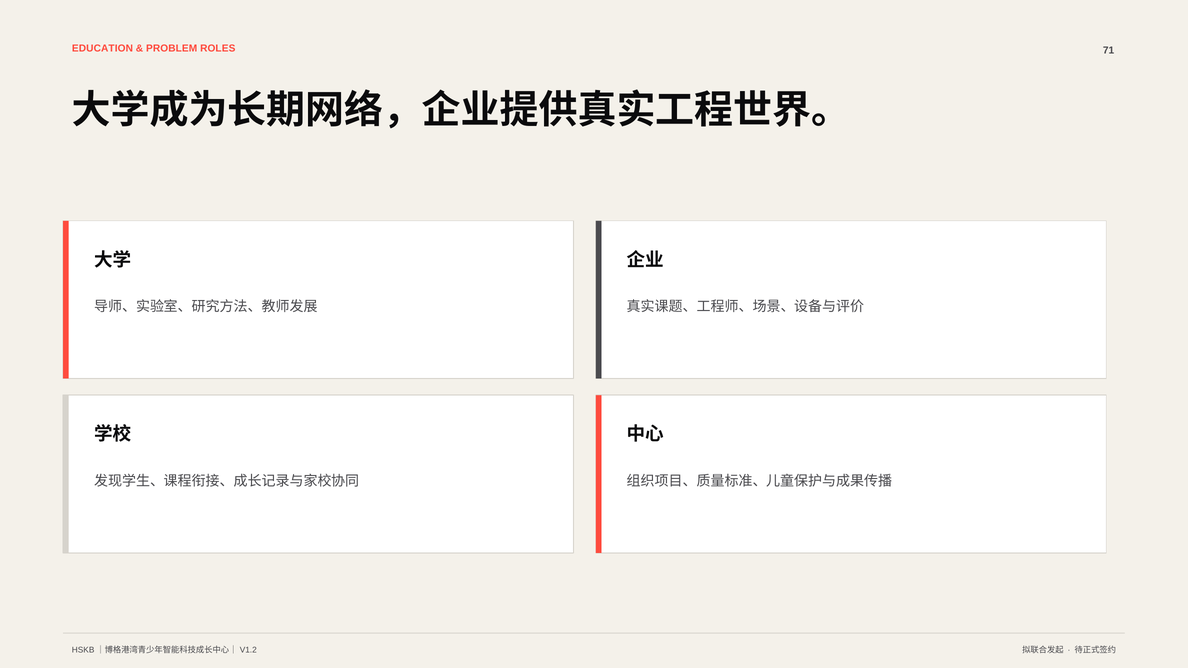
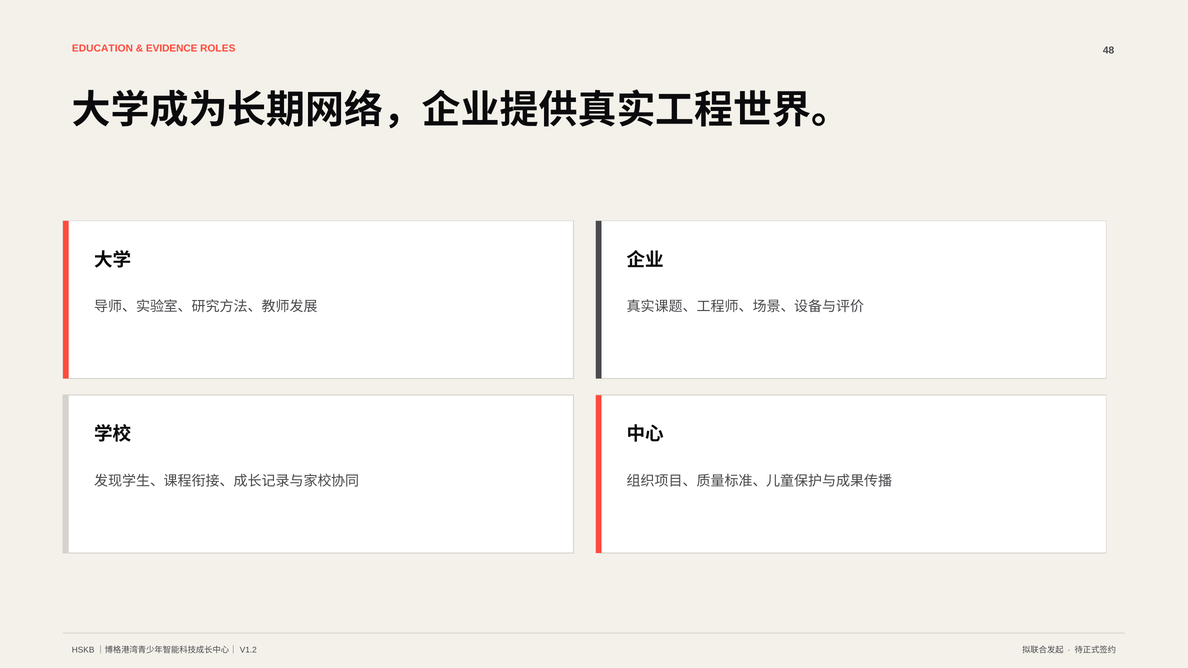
PROBLEM: PROBLEM -> EVIDENCE
71: 71 -> 48
